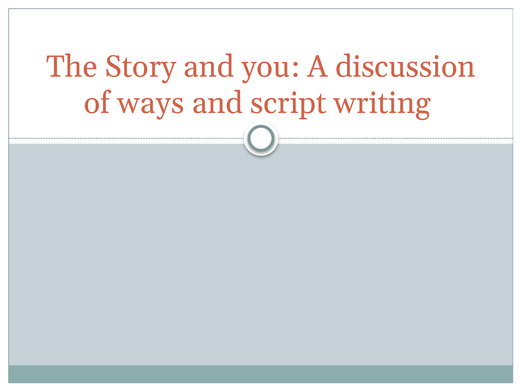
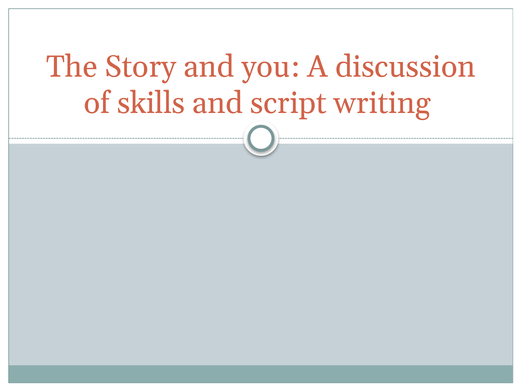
ways: ways -> skills
